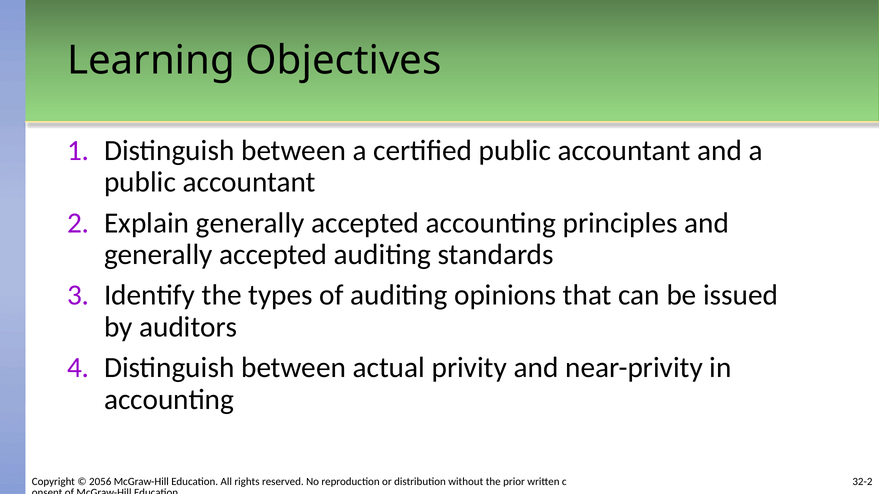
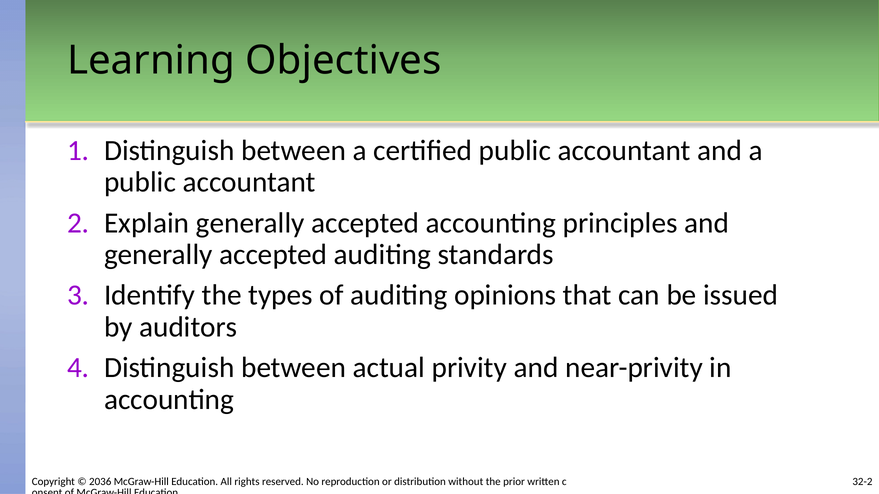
2056: 2056 -> 2036
